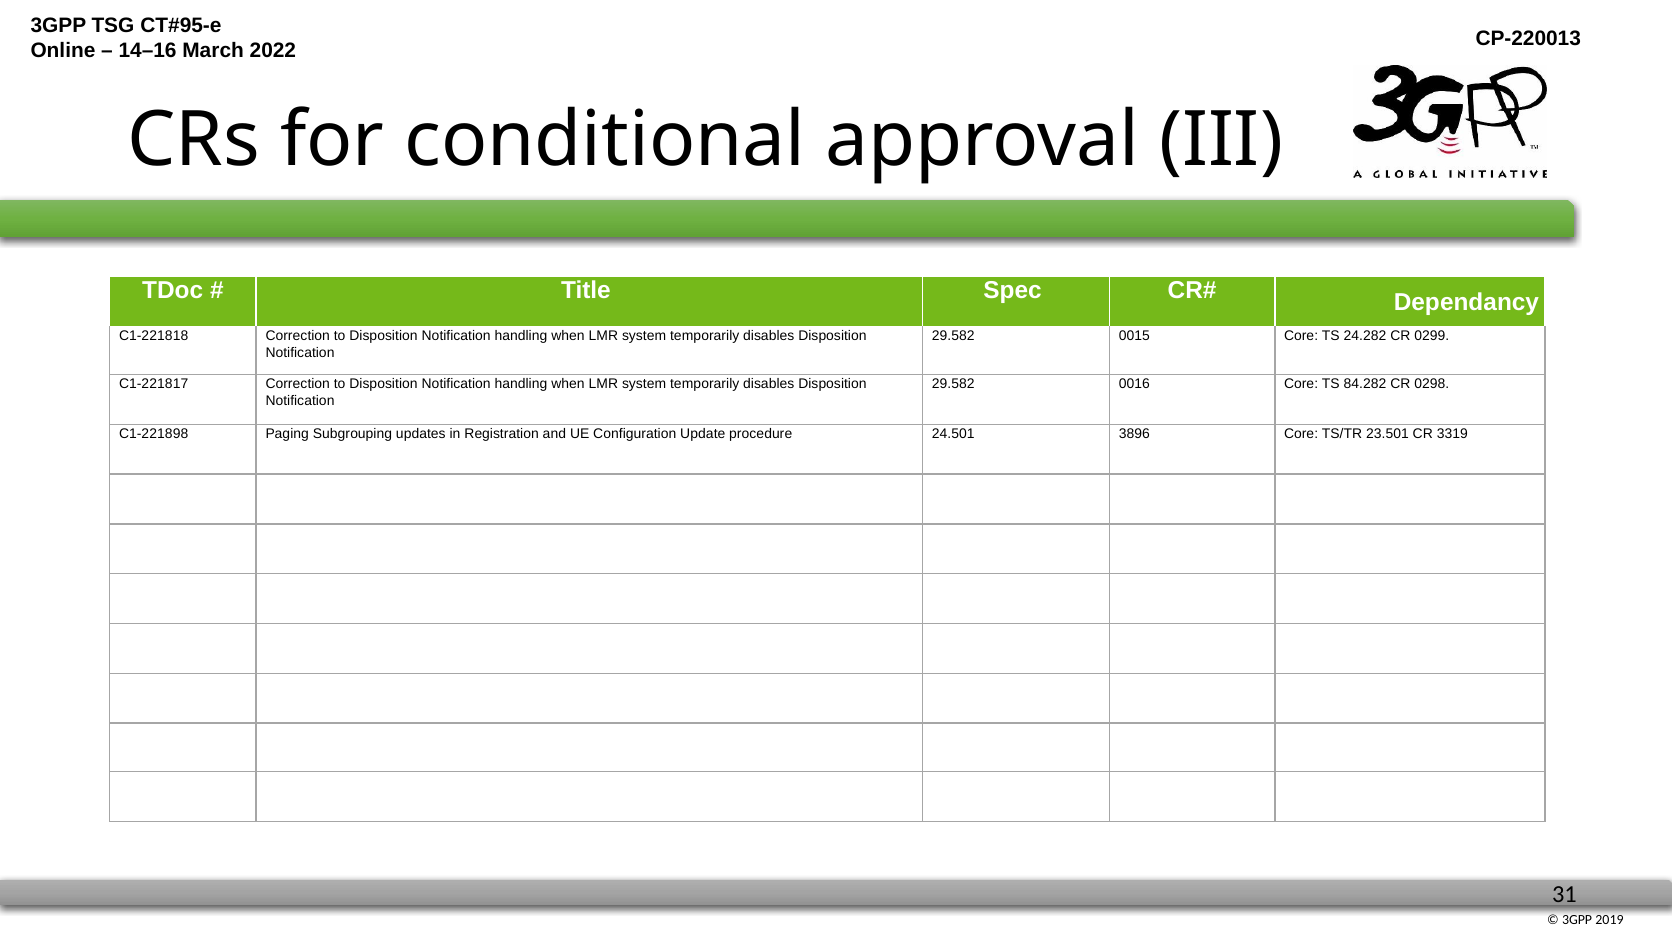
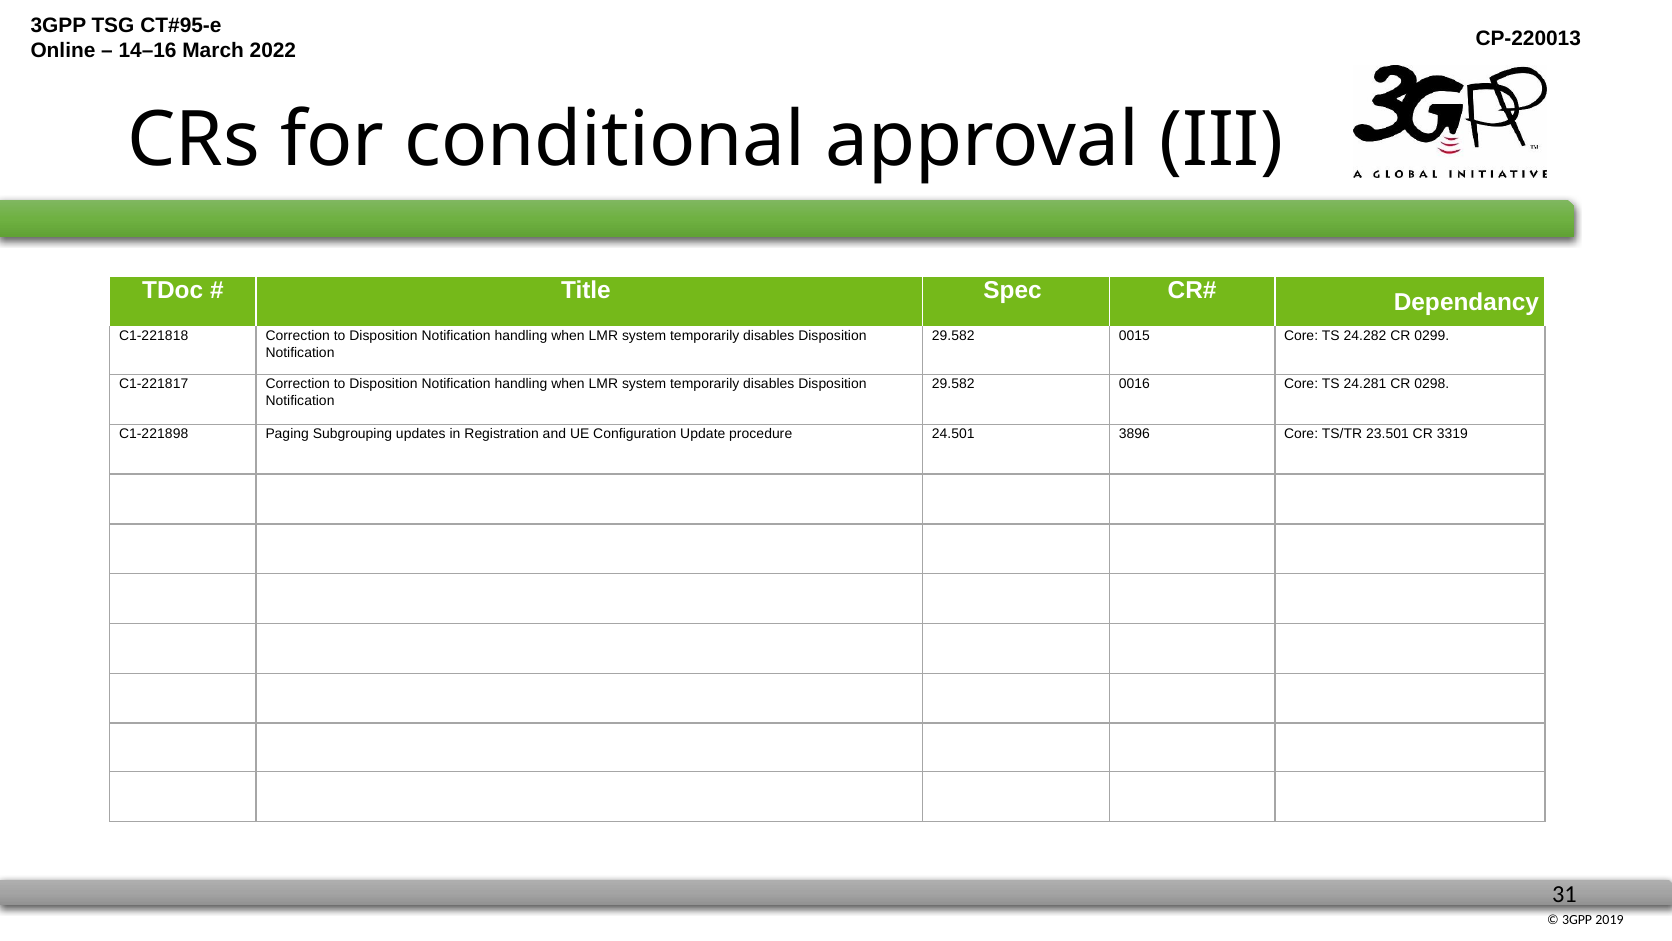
84.282: 84.282 -> 24.281
